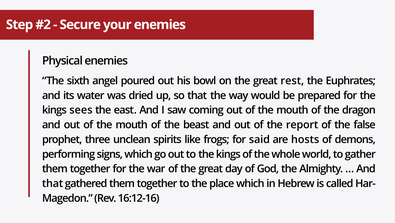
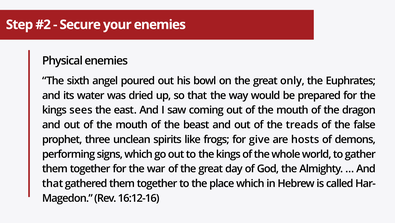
rest: rest -> only
report: report -> treads
said: said -> give
